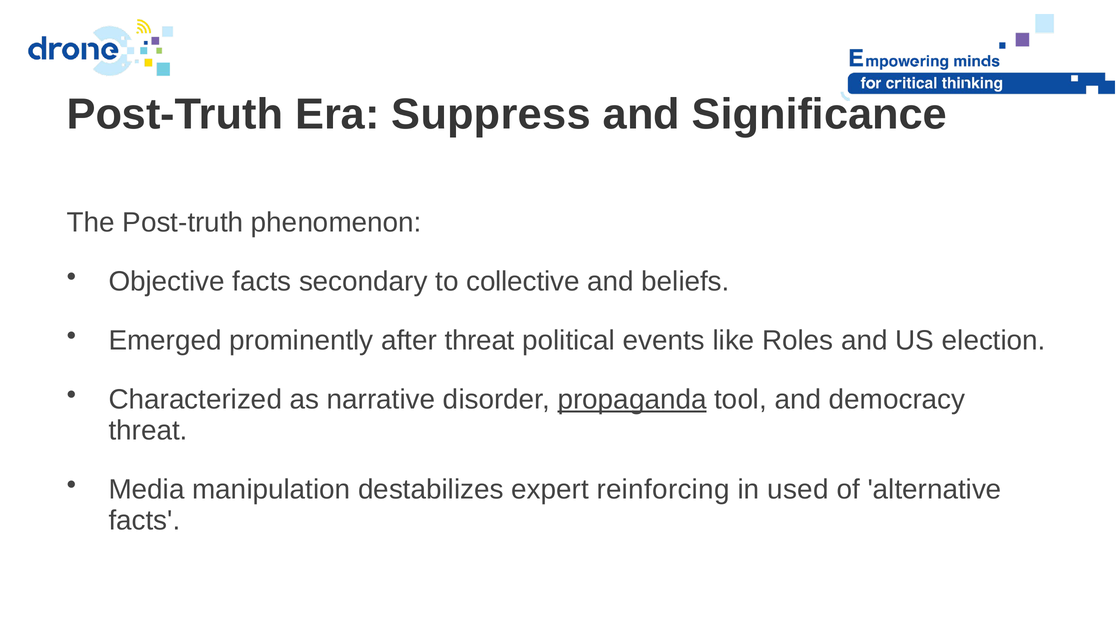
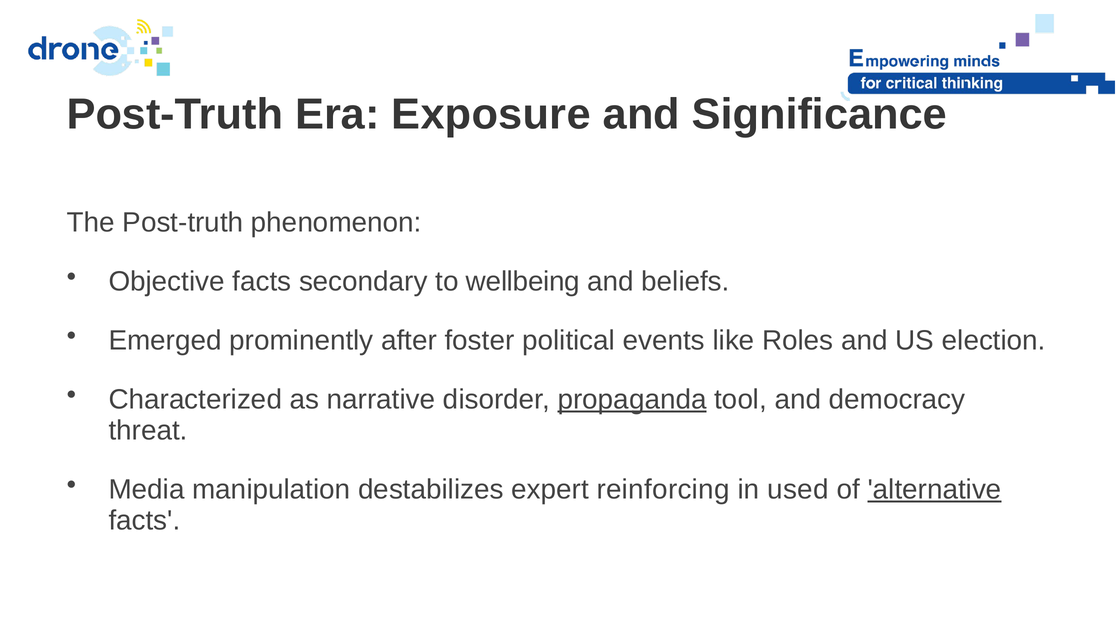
Suppress: Suppress -> Exposure
collective: collective -> wellbeing
after threat: threat -> foster
alternative underline: none -> present
